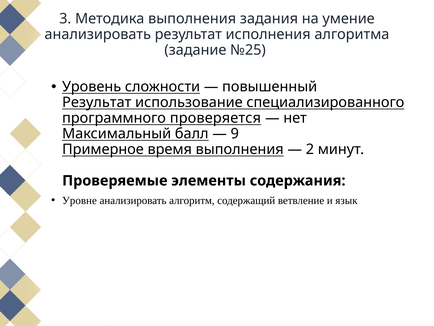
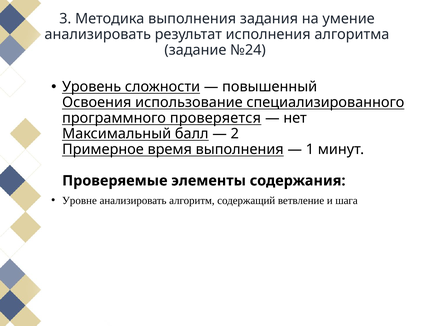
№25: №25 -> №24
Результат at (97, 102): Результат -> Освоения
9: 9 -> 2
2: 2 -> 1
язык: язык -> шага
